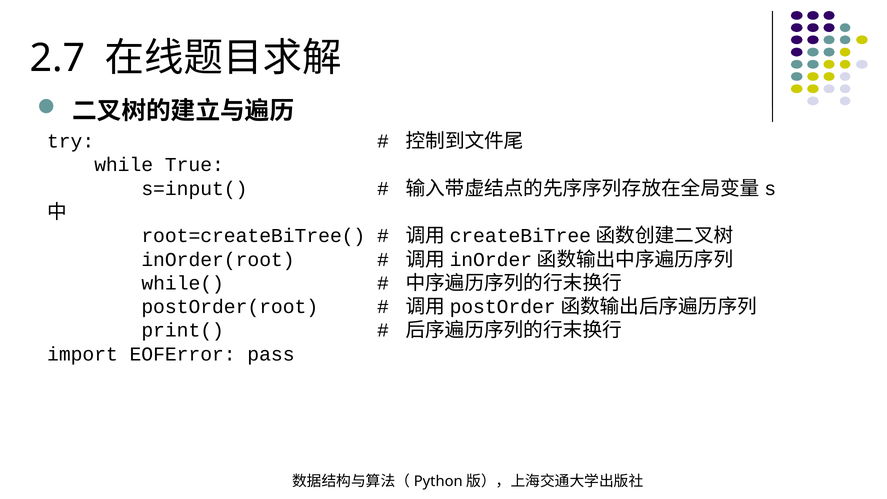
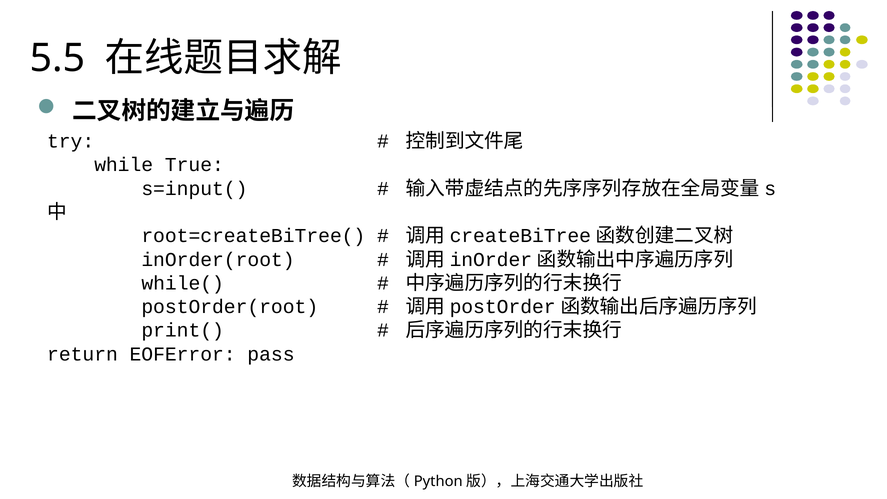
2.7: 2.7 -> 5.5
import: import -> return
